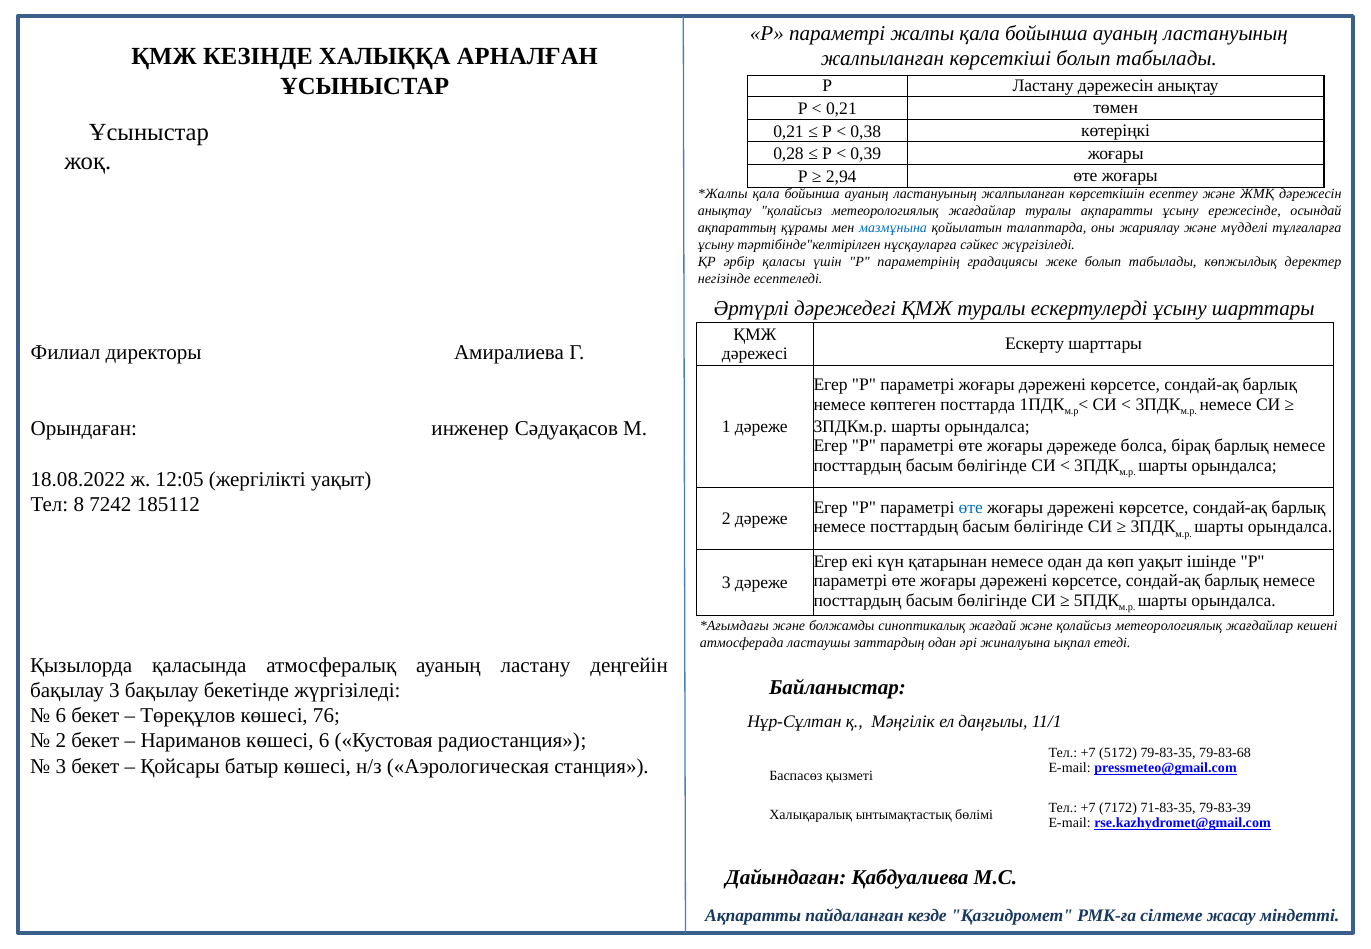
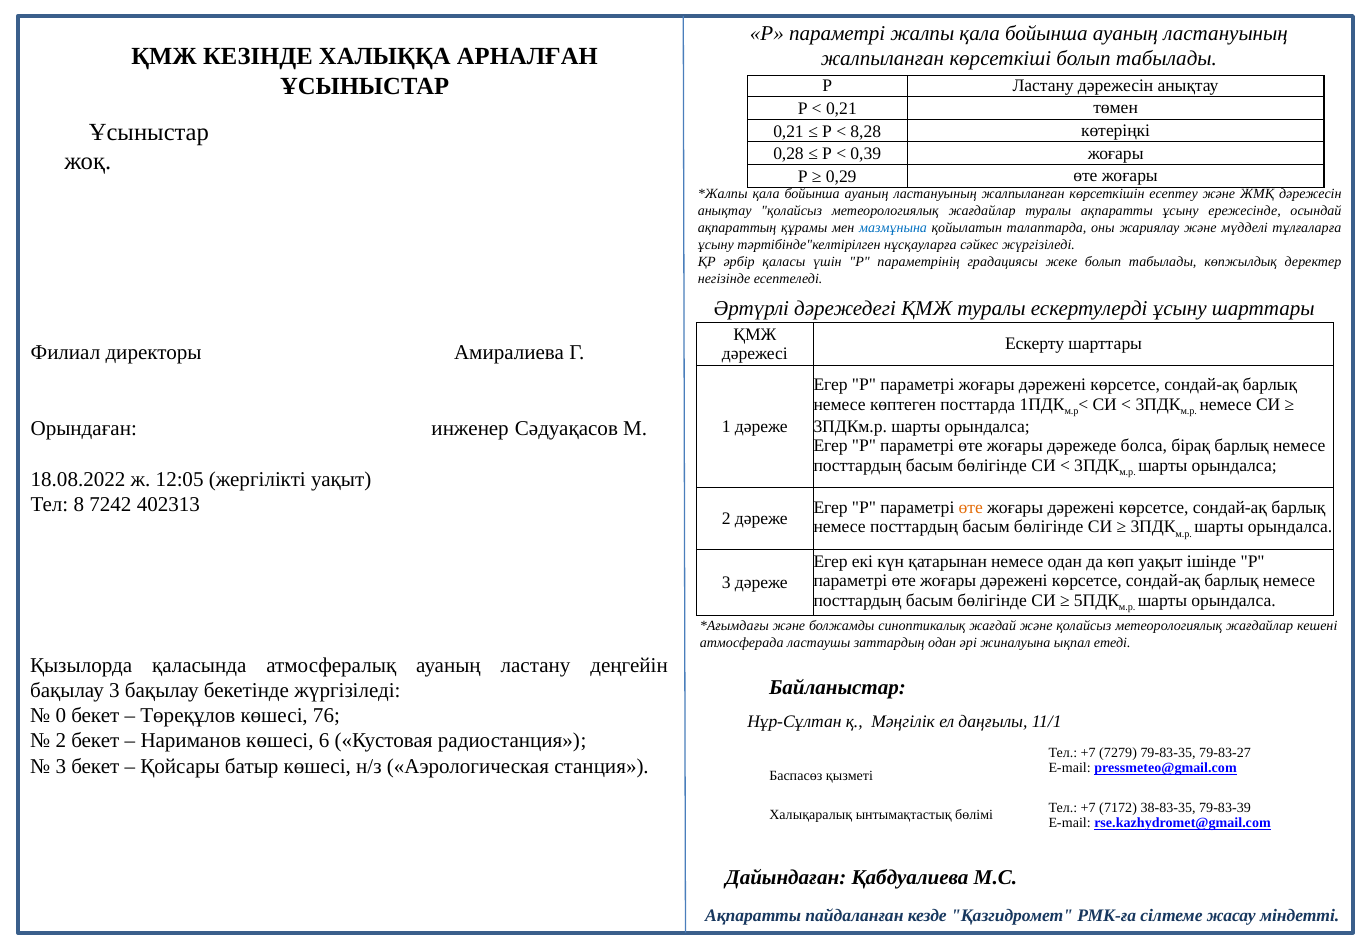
0,38: 0,38 -> 8,28
2,94: 2,94 -> 0,29
185112: 185112 -> 402313
өте at (971, 508) colour: blue -> orange
6 at (61, 716): 6 -> 0
5172: 5172 -> 7279
79-83-68: 79-83-68 -> 79-83-27
71-83-35: 71-83-35 -> 38-83-35
